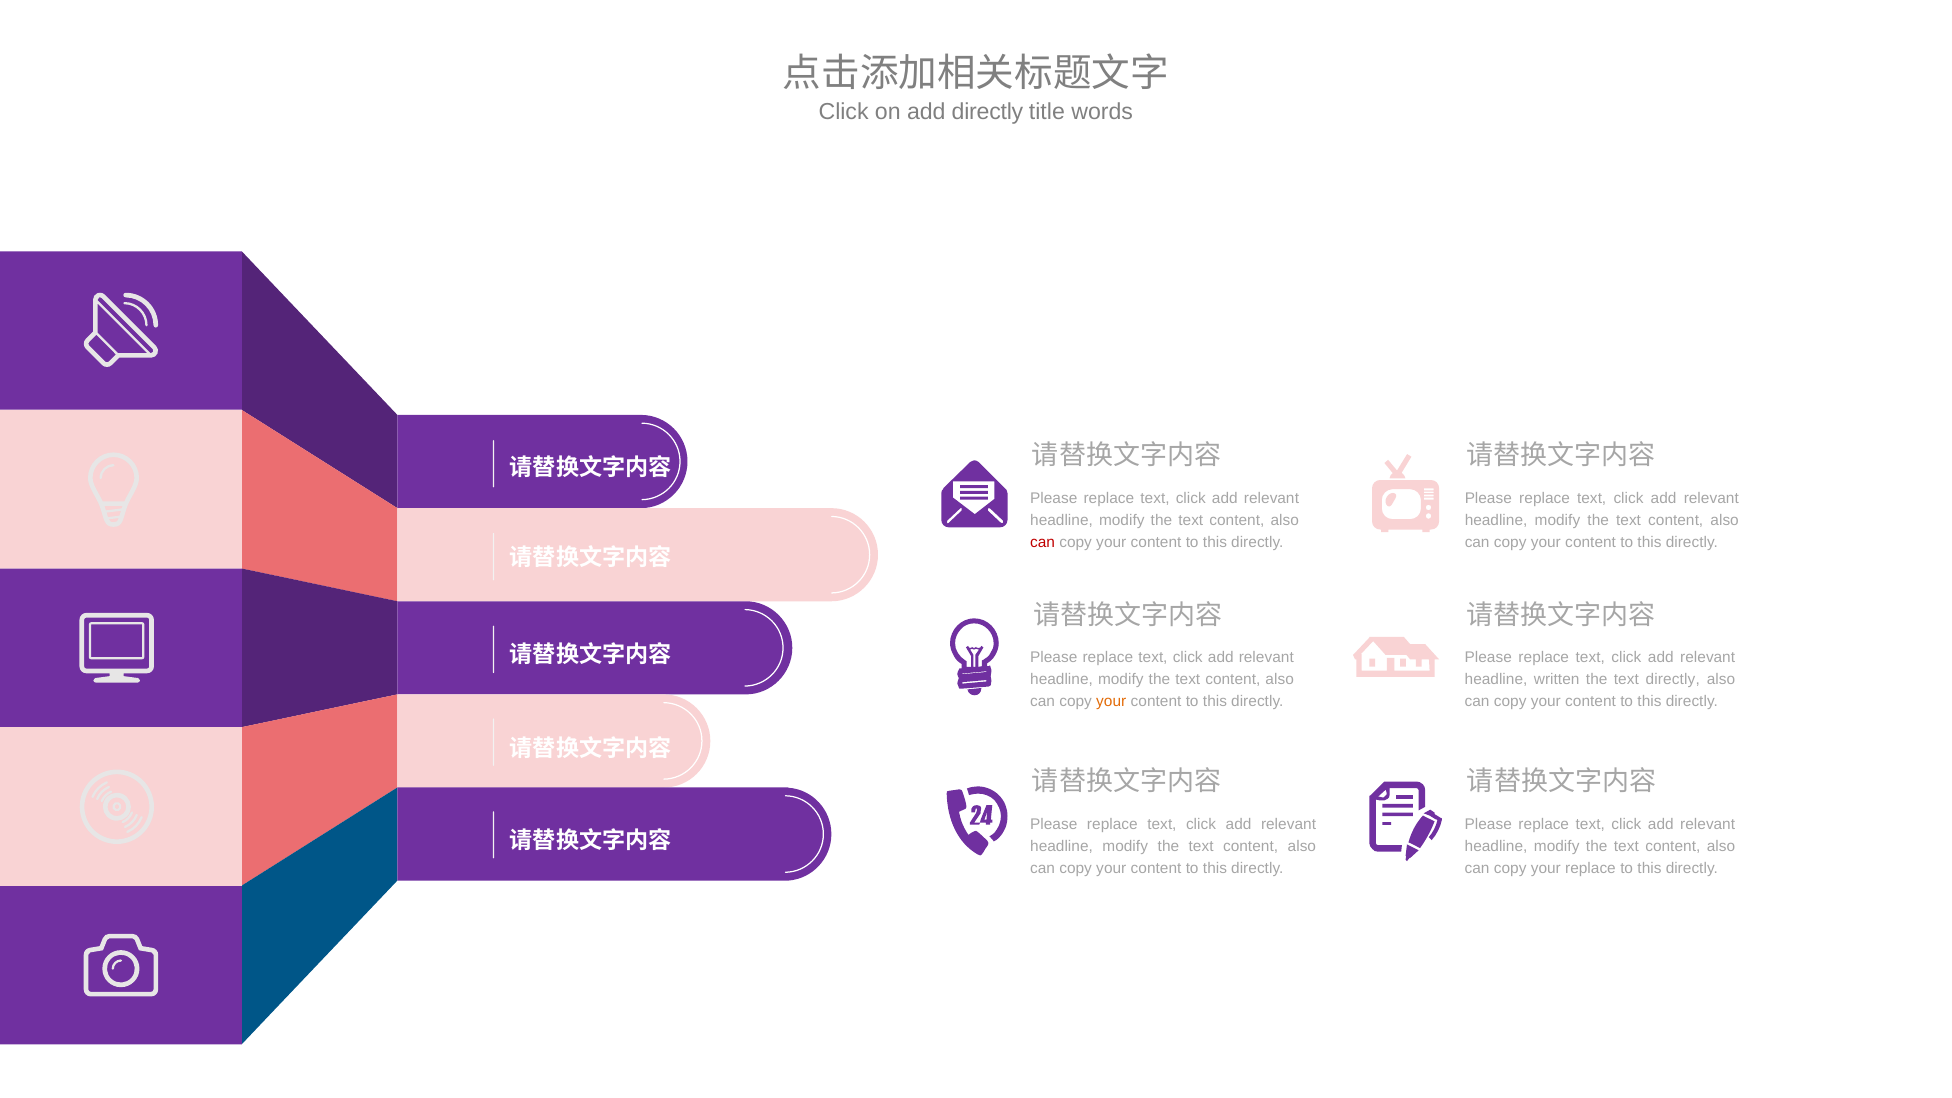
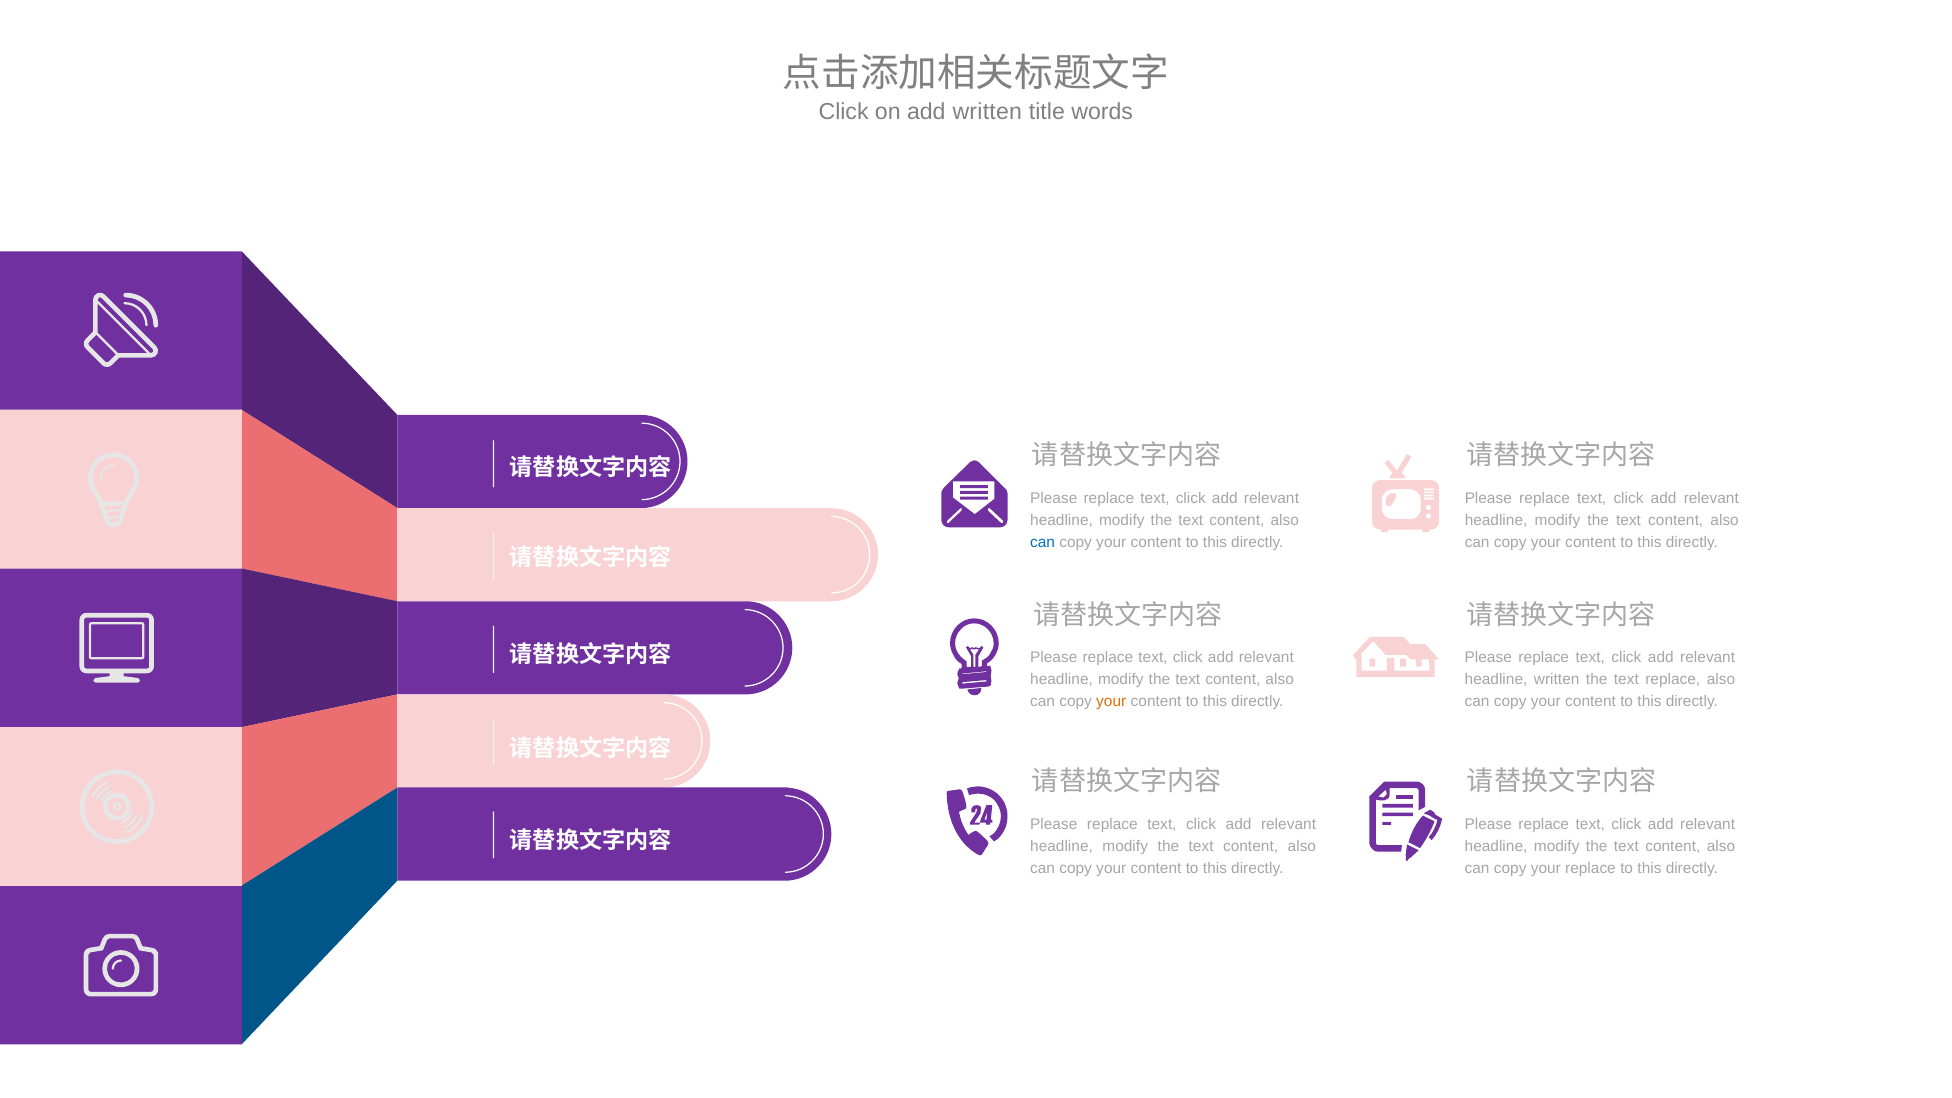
add directly: directly -> written
can at (1043, 542) colour: red -> blue
text directly: directly -> replace
